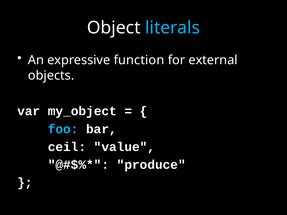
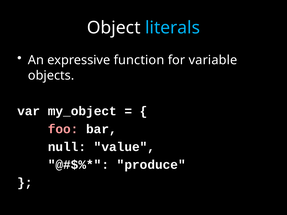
external: external -> variable
foo colour: light blue -> pink
ceil: ceil -> null
